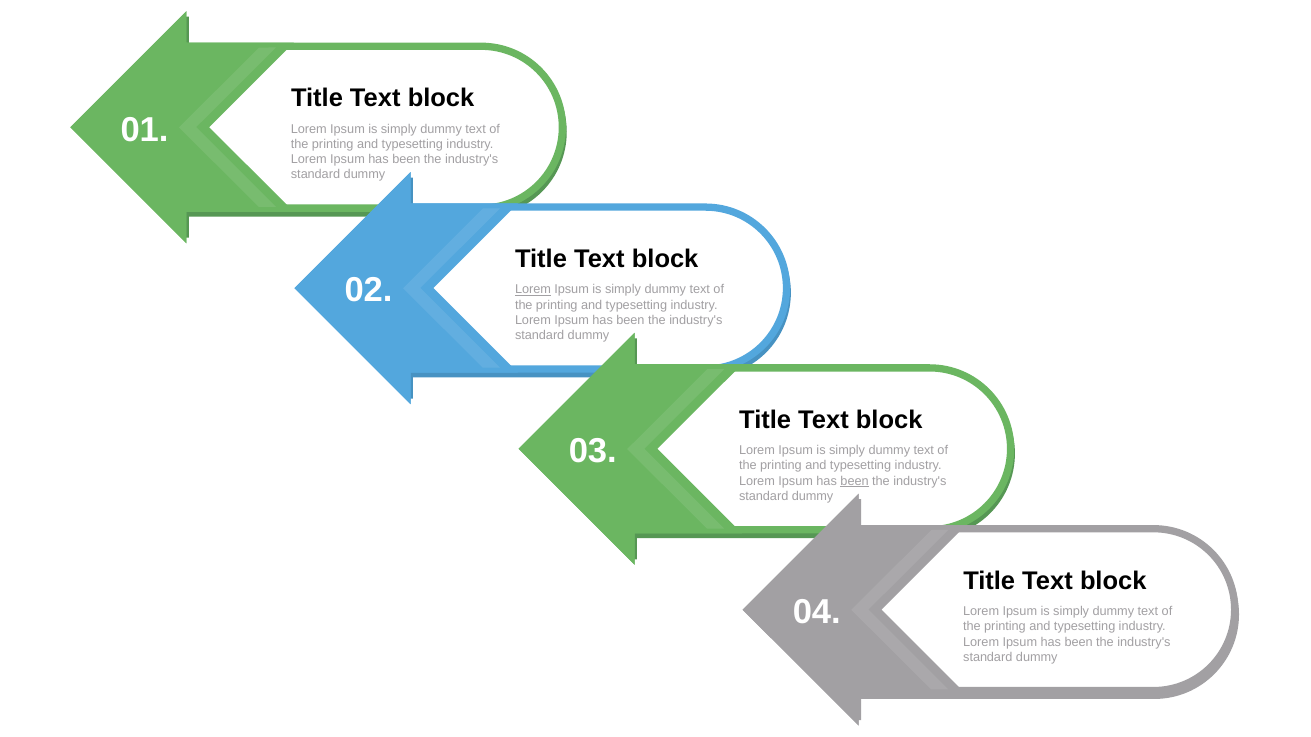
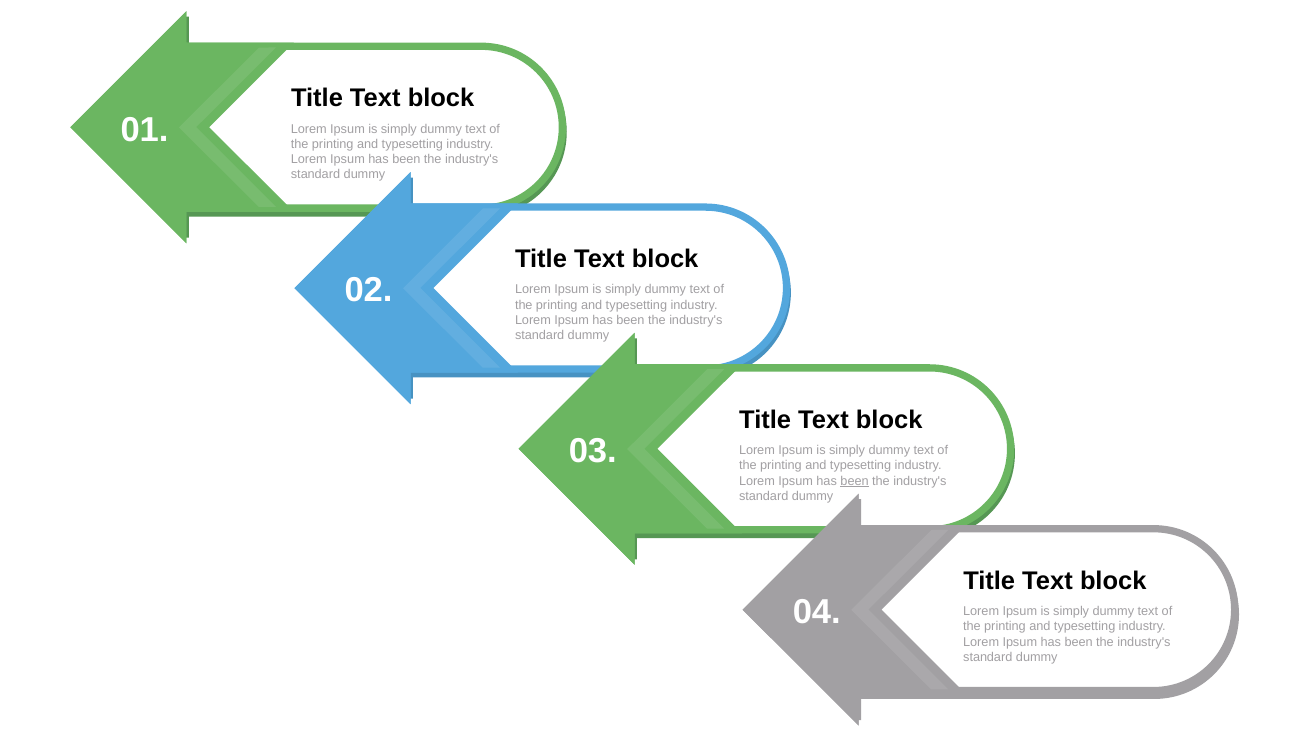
Lorem at (533, 290) underline: present -> none
